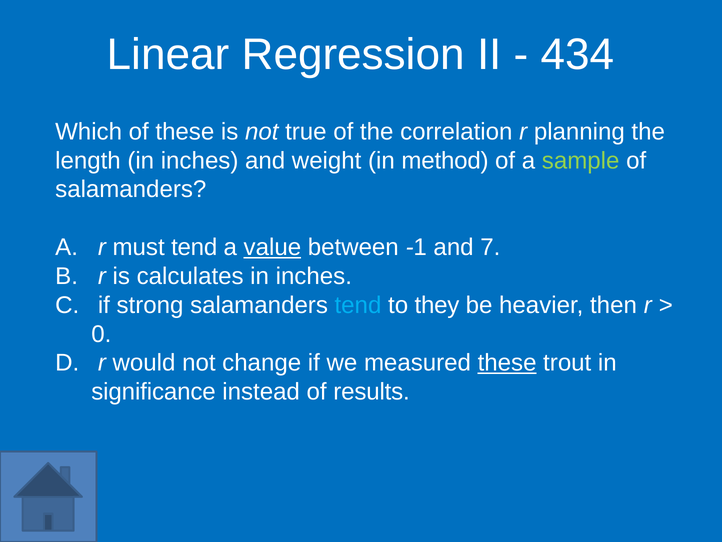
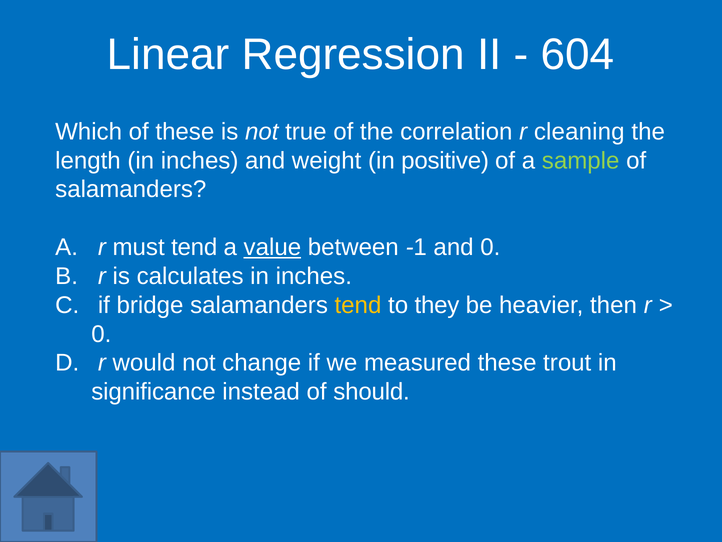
434: 434 -> 604
planning: planning -> cleaning
method: method -> positive
and 7: 7 -> 0
strong: strong -> bridge
tend at (358, 305) colour: light blue -> yellow
these at (507, 363) underline: present -> none
results: results -> should
